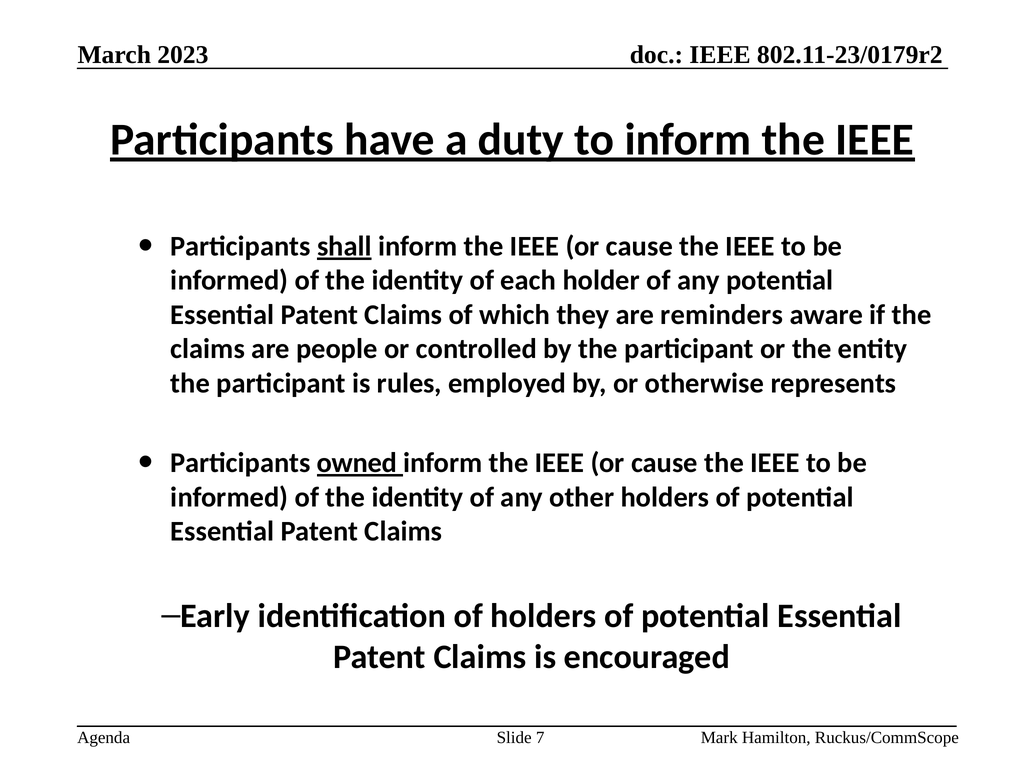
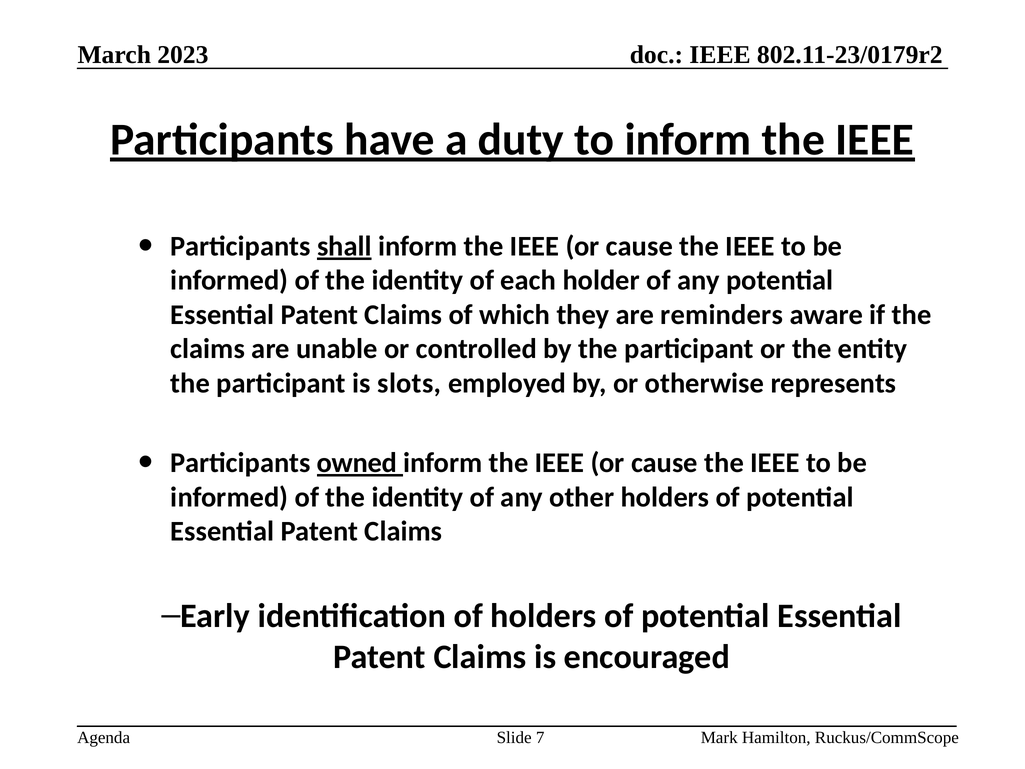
people: people -> unable
rules: rules -> slots
